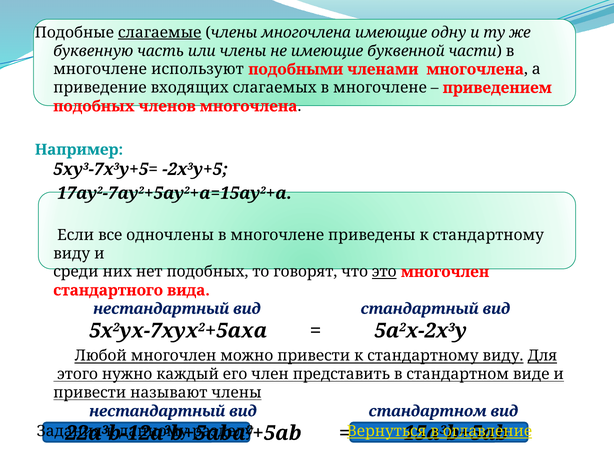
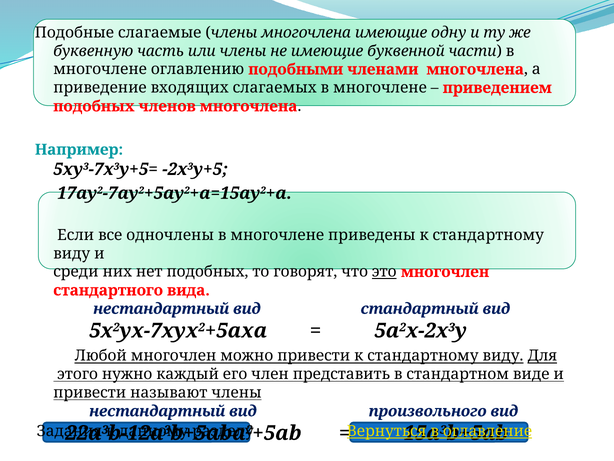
слагаемые underline: present -> none
используют: используют -> оглавлению
вид стандартном: стандартном -> произвольного
